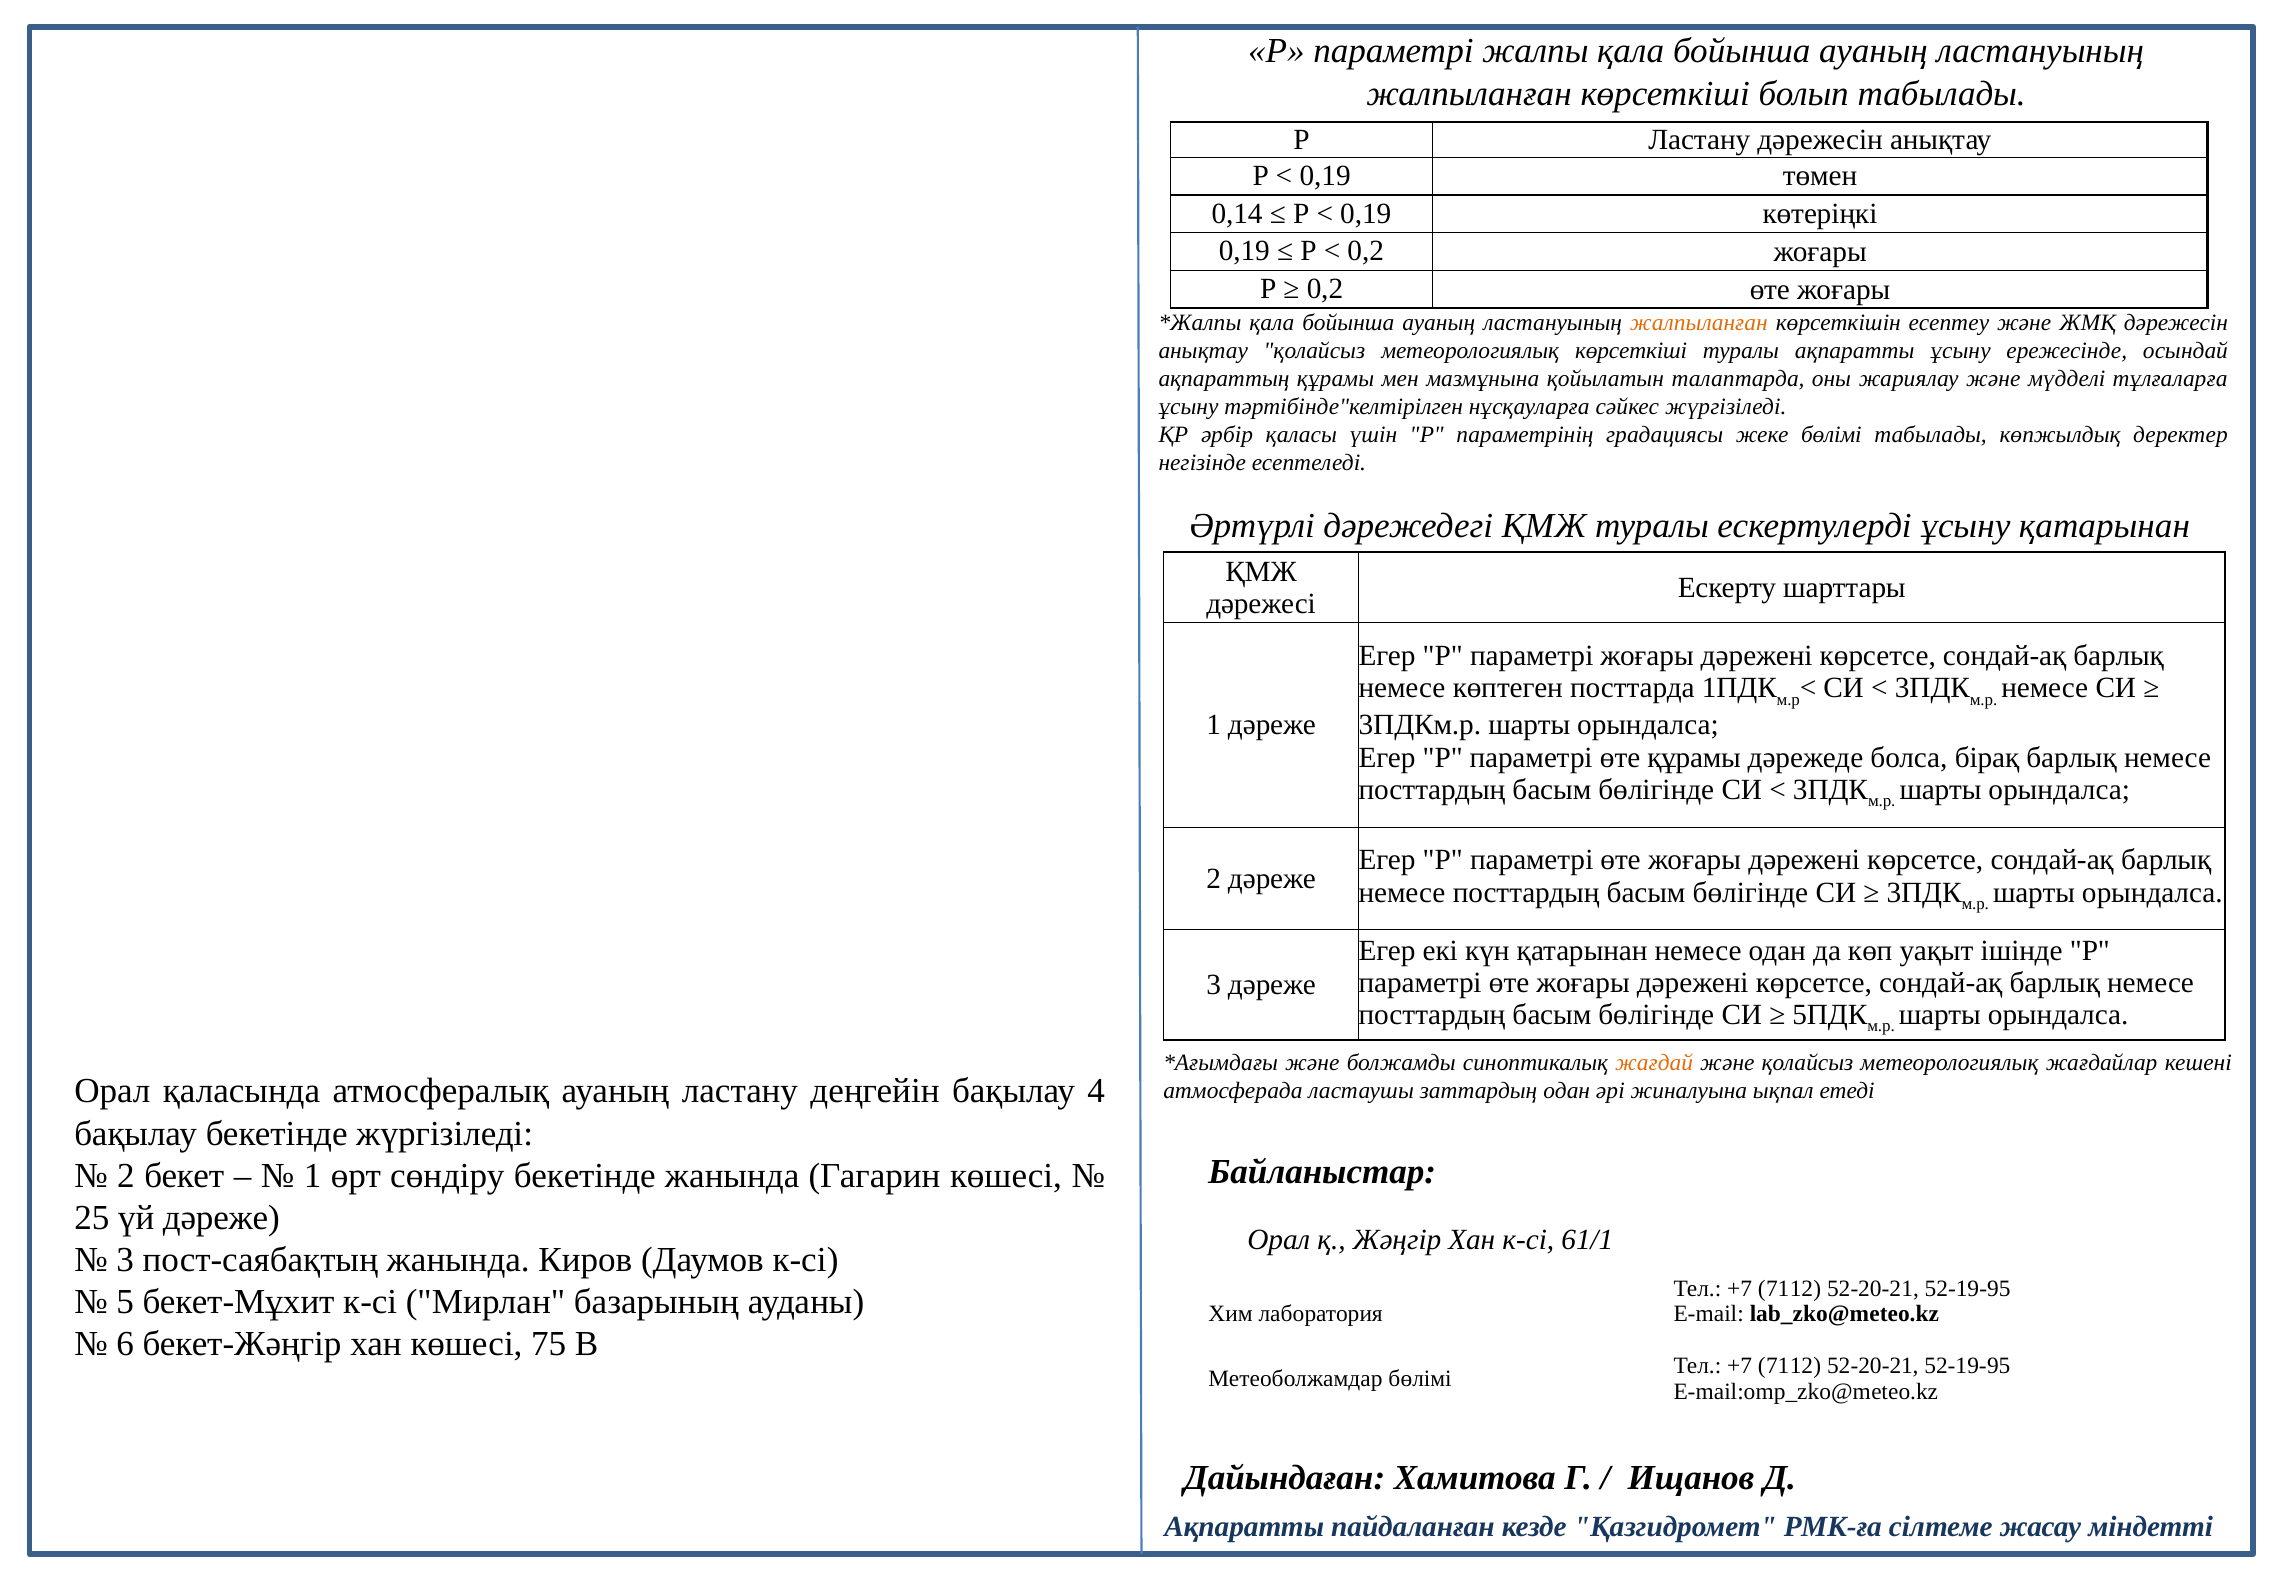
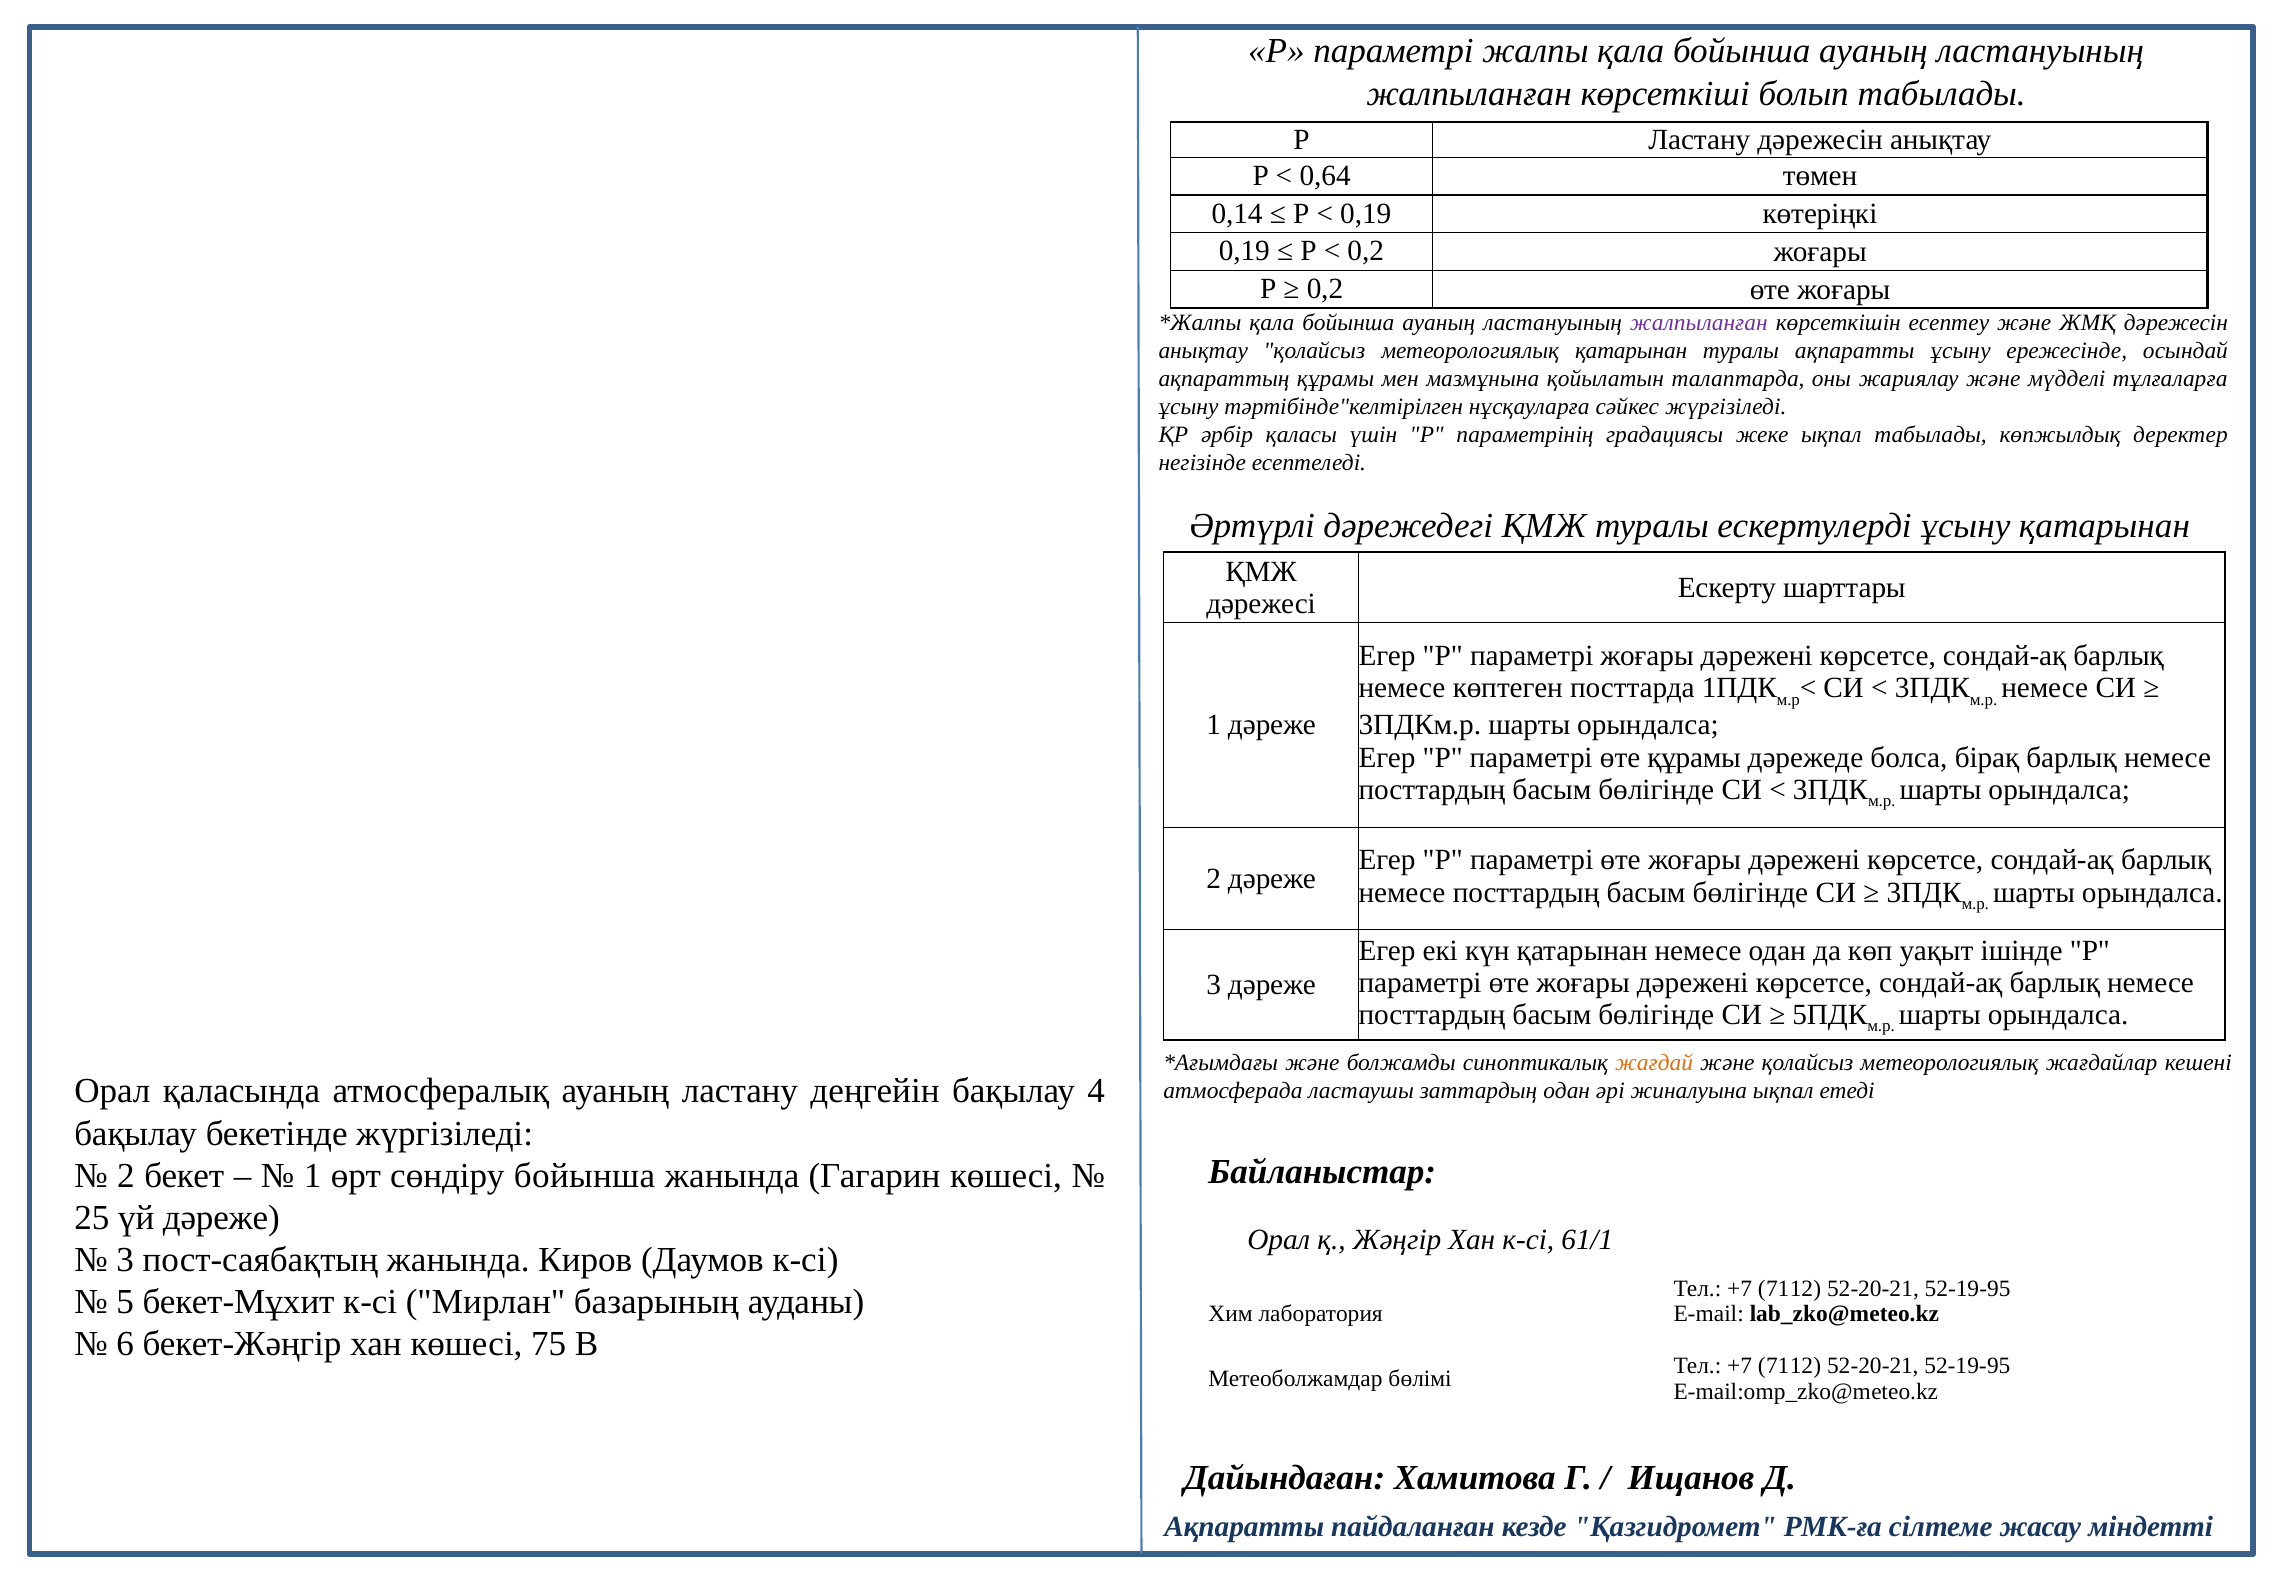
0,19 at (1325, 176): 0,19 -> 0,64
жалпыланған at (1699, 322) colour: orange -> purple
метеорологиялық көрсеткіші: көрсеткіші -> қатарынан
жеке бөлімі: бөлімі -> ықпал
сөндіру бекетінде: бекетінде -> бойынша
